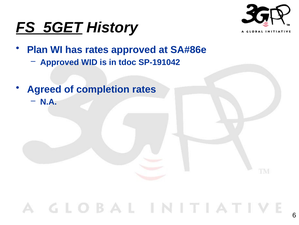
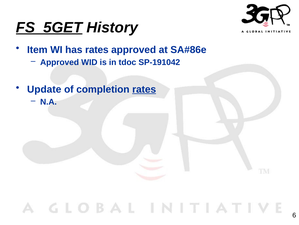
Plan: Plan -> Item
Agreed: Agreed -> Update
rates at (144, 89) underline: none -> present
